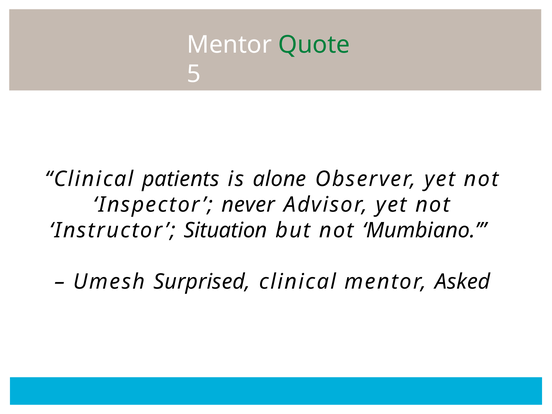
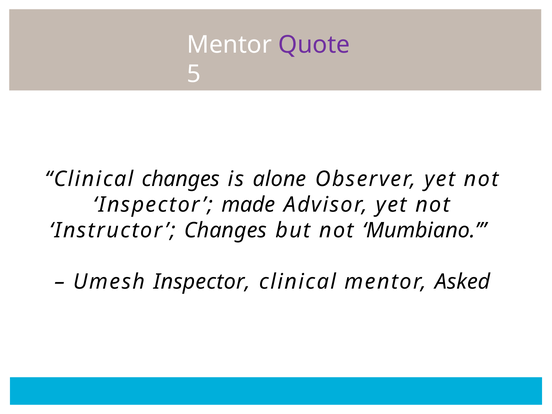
Quote colour: green -> purple
Clinical patients: patients -> changes
never: never -> made
Instructor Situation: Situation -> Changes
Umesh Surprised: Surprised -> Inspector
